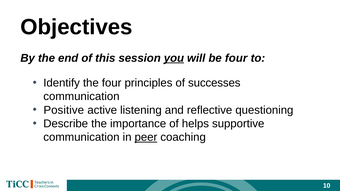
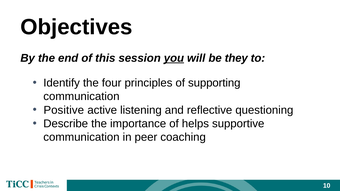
be four: four -> they
successes: successes -> supporting
peer underline: present -> none
